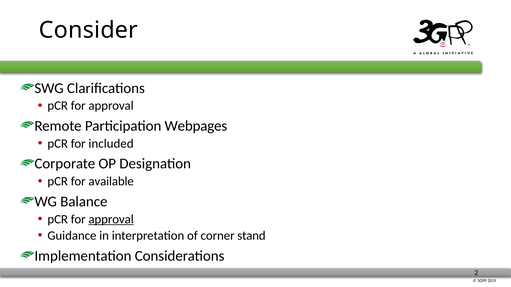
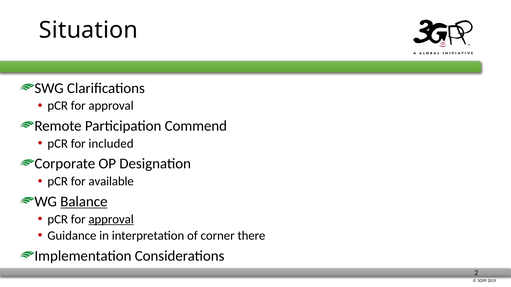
Consider: Consider -> Situation
Webpages: Webpages -> Commend
Balance underline: none -> present
stand: stand -> there
